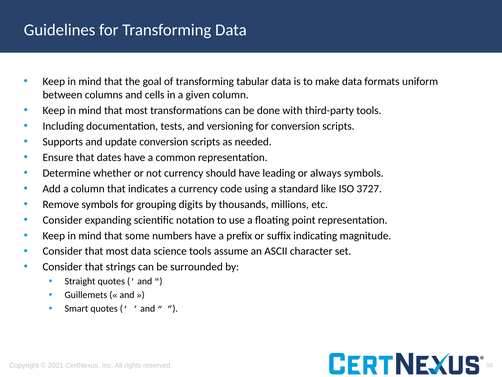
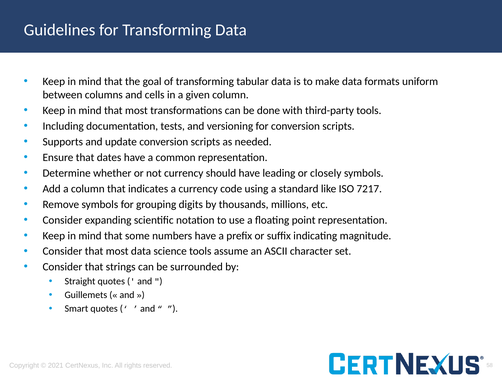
always: always -> closely
3727: 3727 -> 7217
